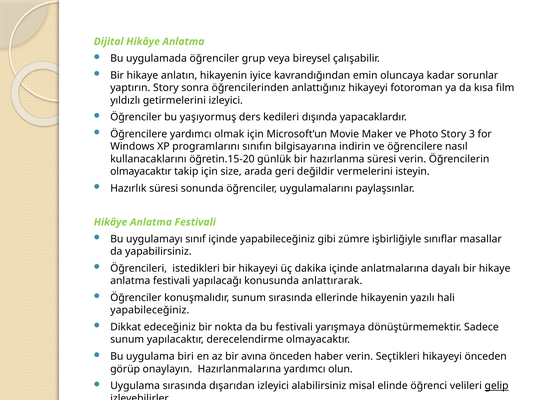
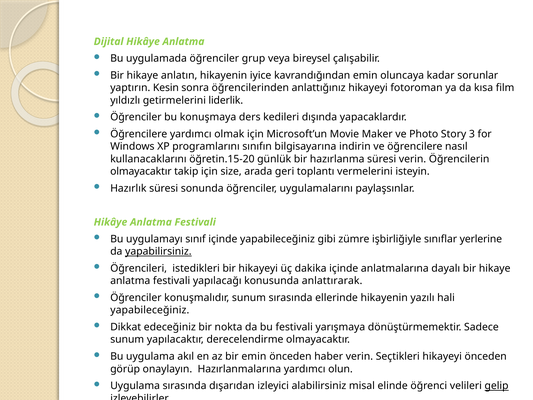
yaptırın Story: Story -> Kesin
getirmelerini izleyici: izleyici -> liderlik
yaşıyormuş: yaşıyormuş -> konuşmaya
değildir: değildir -> toplantı
masallar: masallar -> yerlerine
yapabilirsiniz underline: none -> present
biri: biri -> akıl
bir avına: avına -> emin
